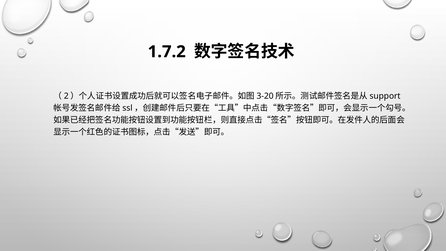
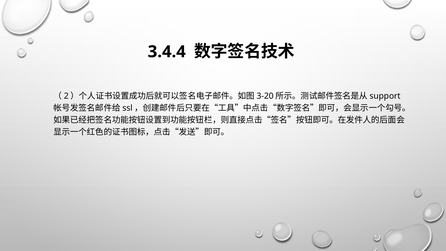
1.7.2: 1.7.2 -> 3.4.4
